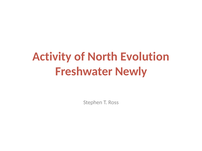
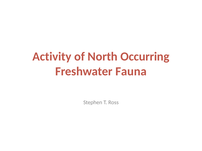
Evolution: Evolution -> Occurring
Newly: Newly -> Fauna
